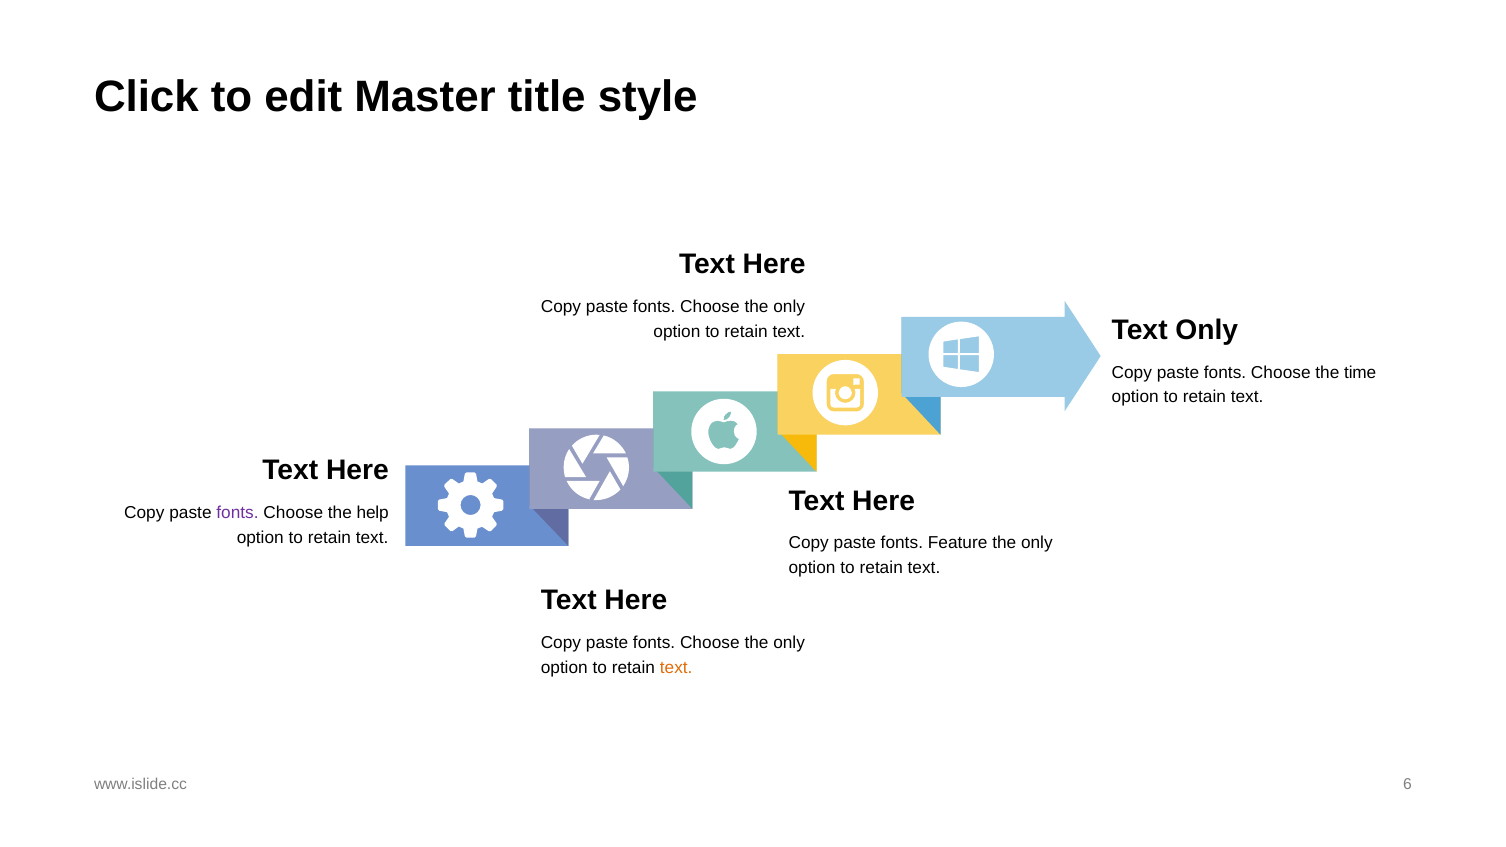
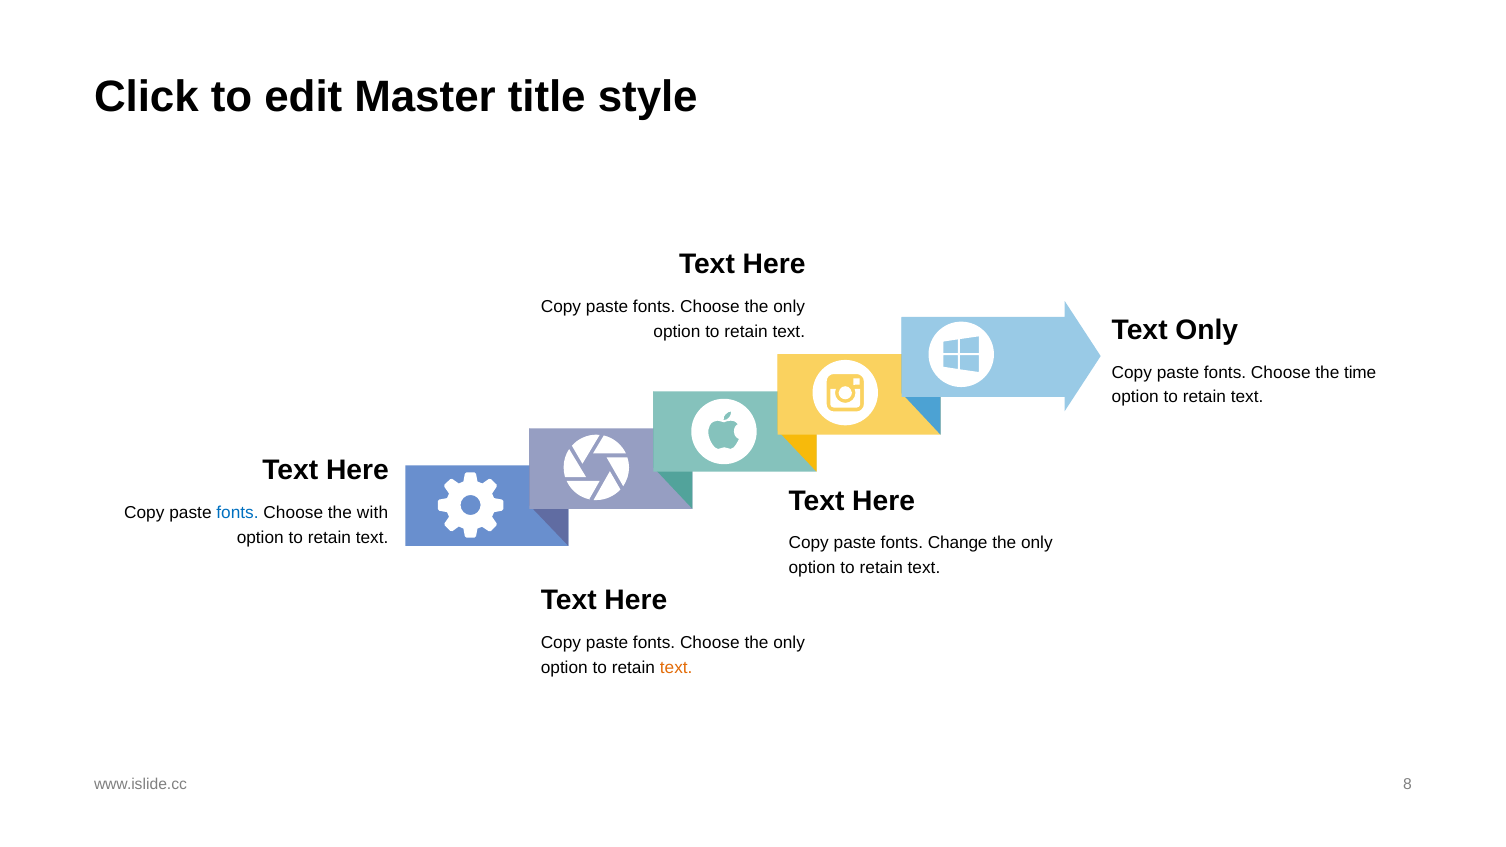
fonts at (238, 513) colour: purple -> blue
help: help -> with
Feature: Feature -> Change
6: 6 -> 8
